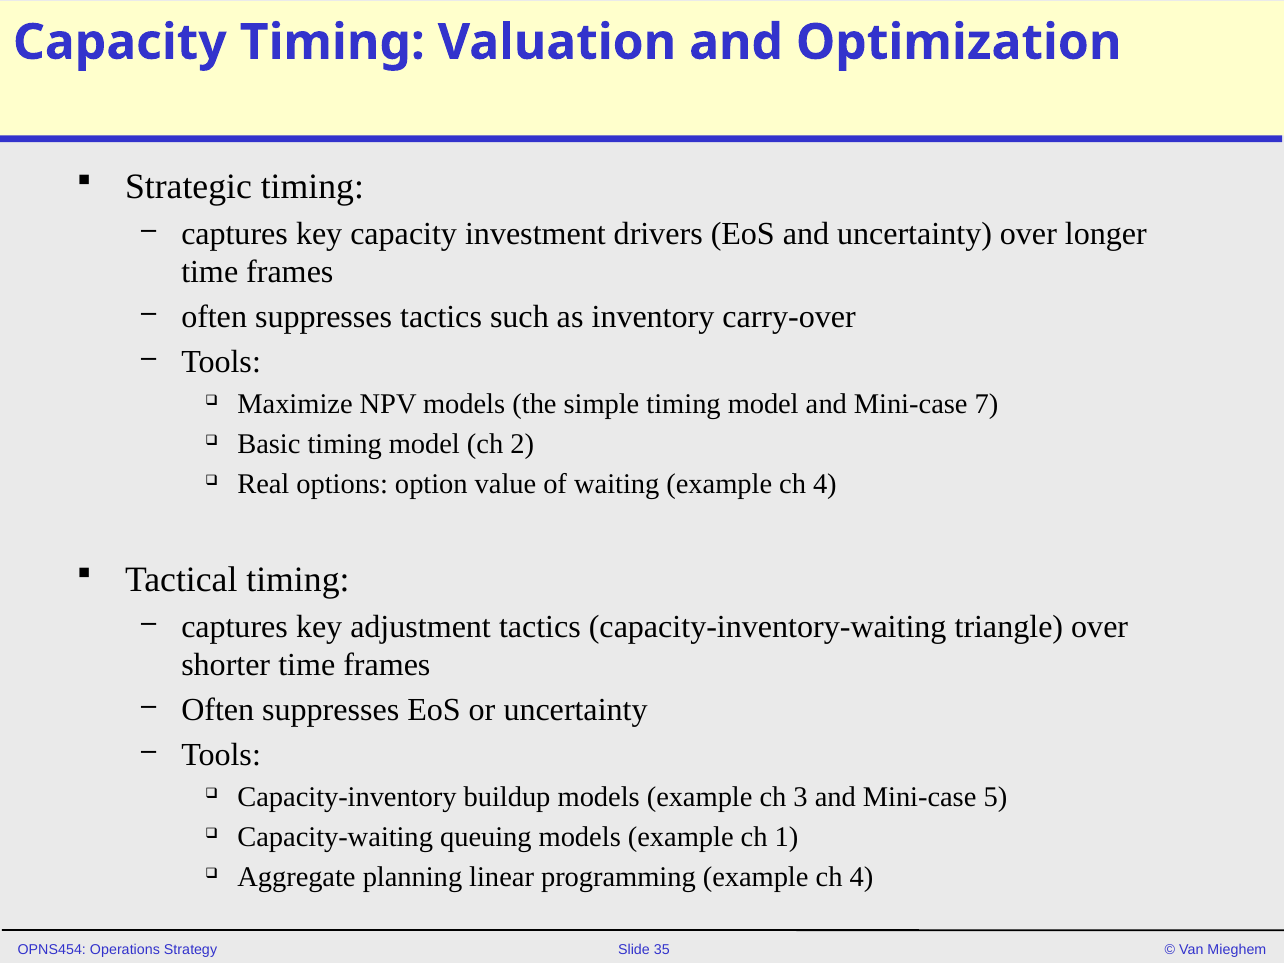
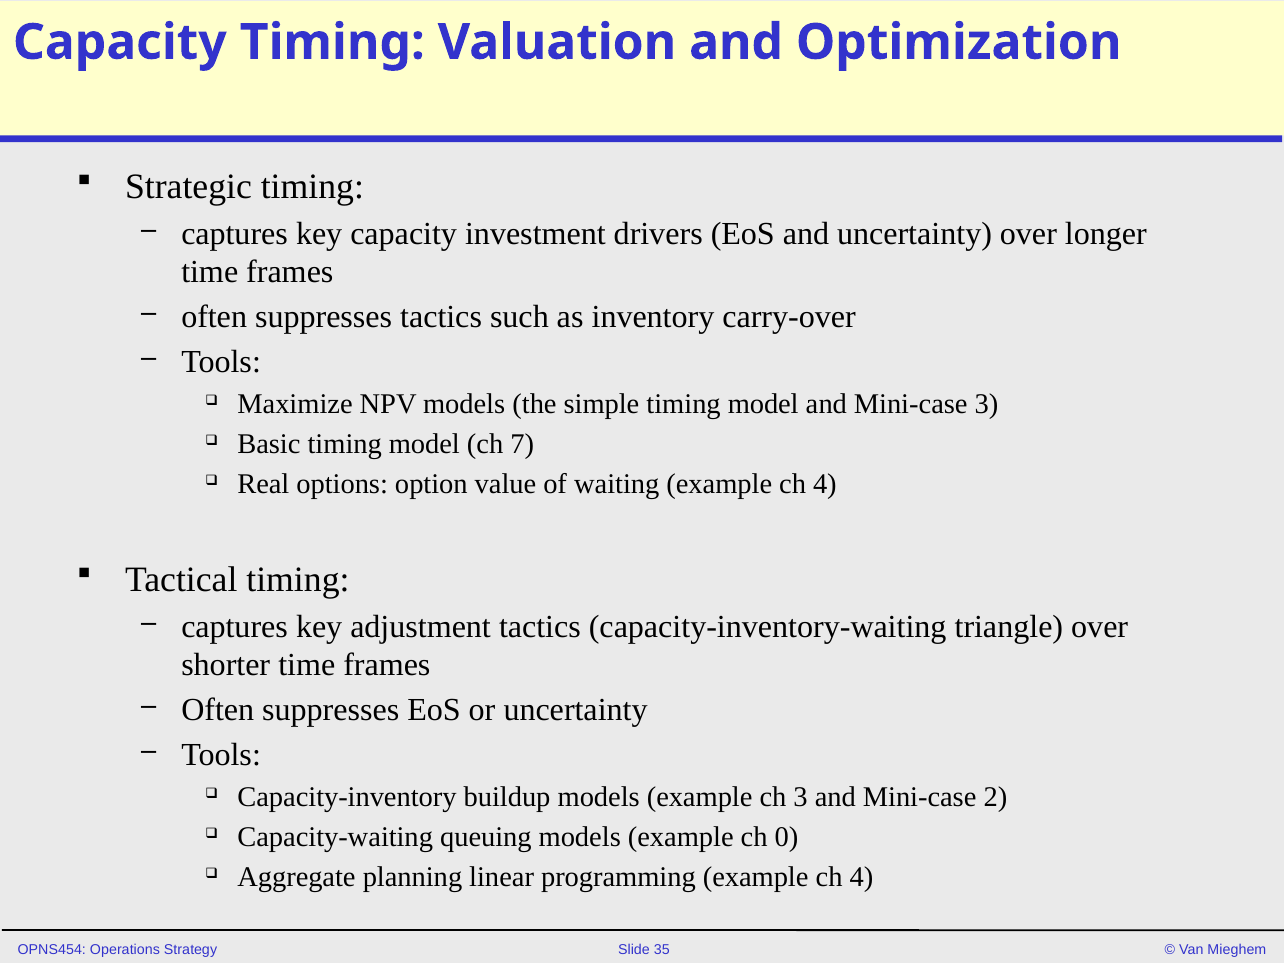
Mini-case 7: 7 -> 3
2: 2 -> 7
5: 5 -> 2
1: 1 -> 0
